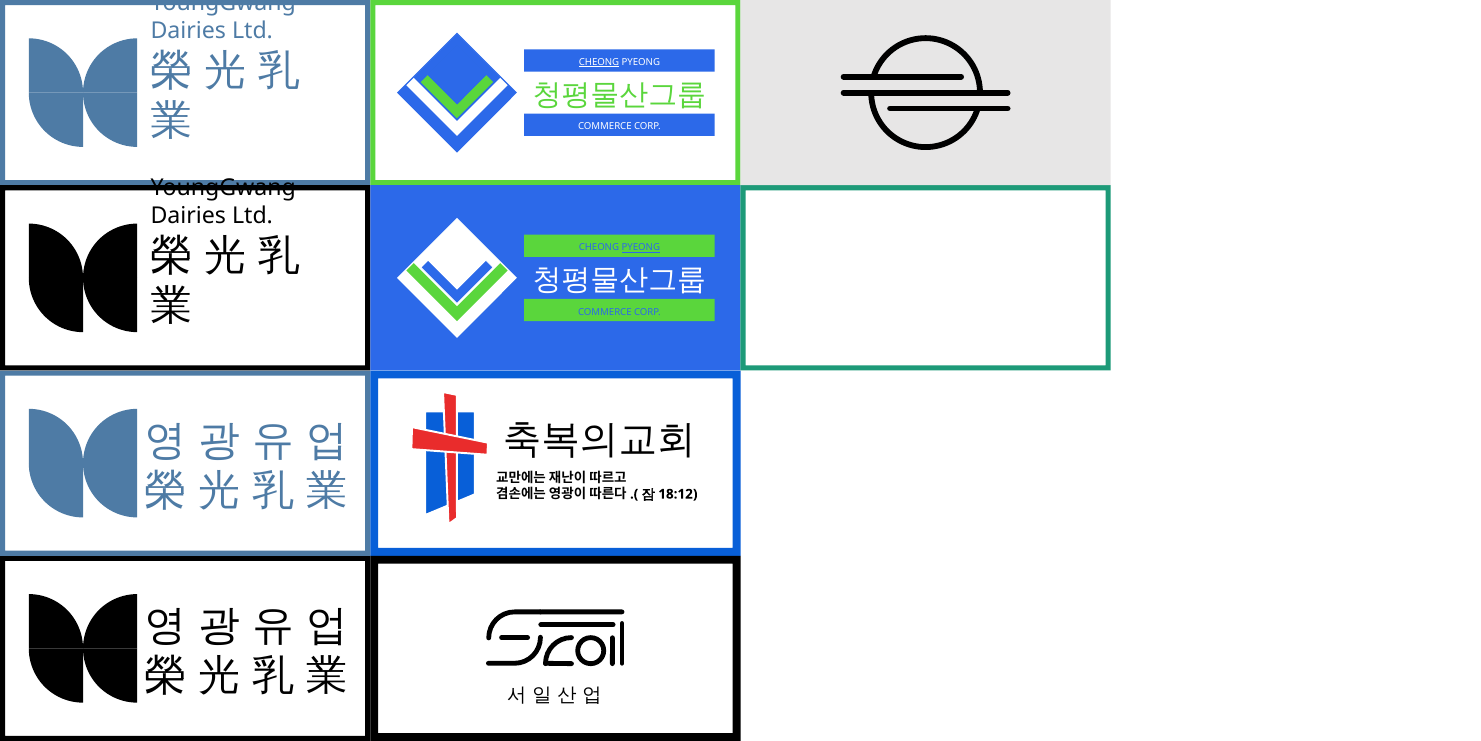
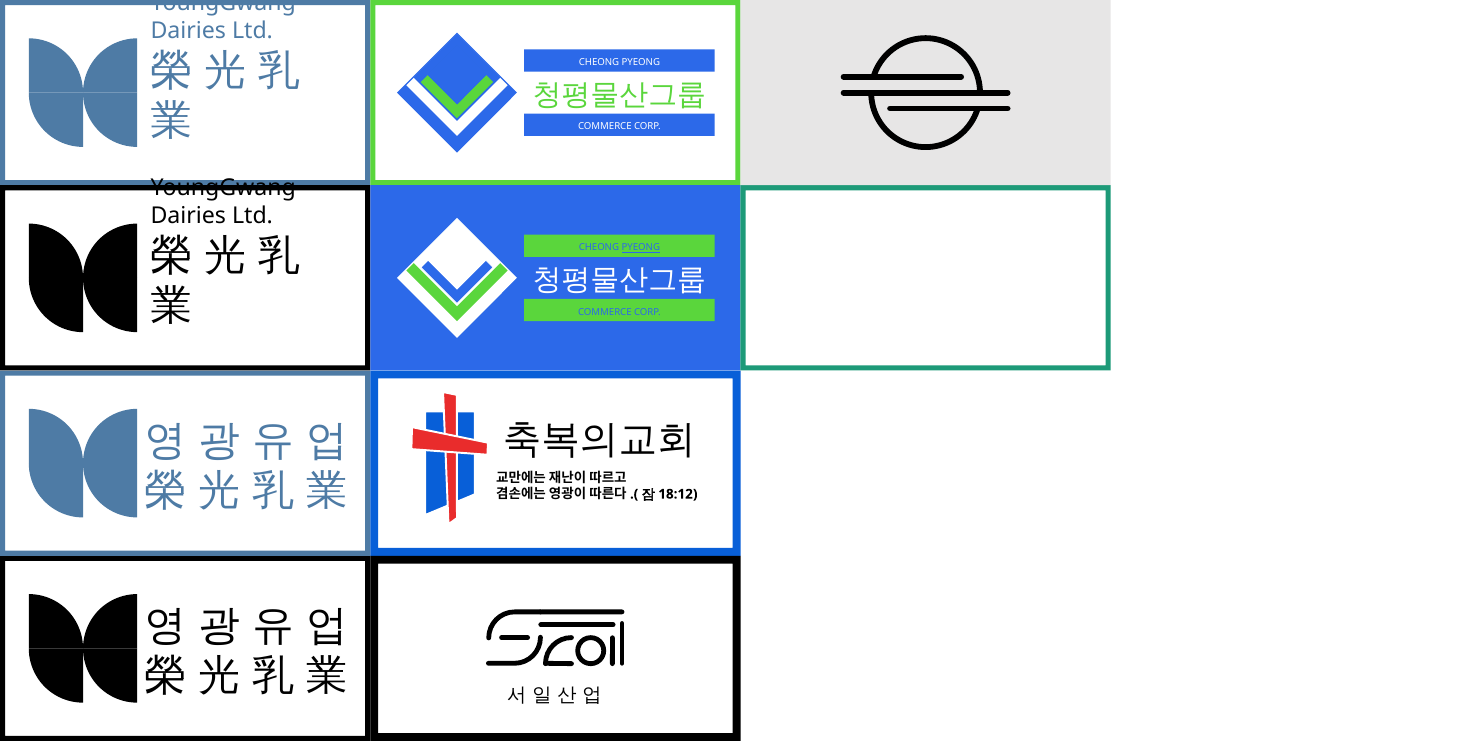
CHEONG at (599, 62) underline: present -> none
